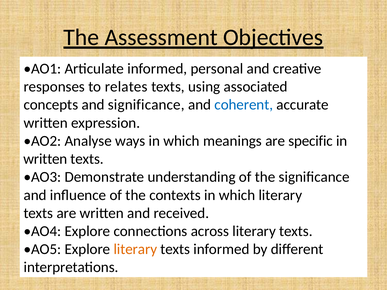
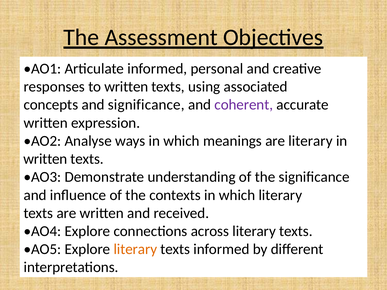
to relates: relates -> written
coherent colour: blue -> purple
are specific: specific -> literary
